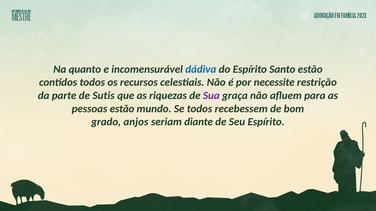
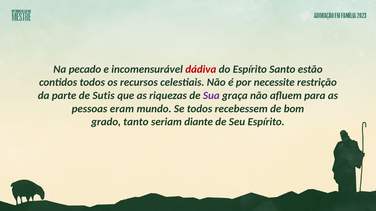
quanto: quanto -> pecado
dádiva colour: blue -> red
pessoas estão: estão -> eram
anjos: anjos -> tanto
